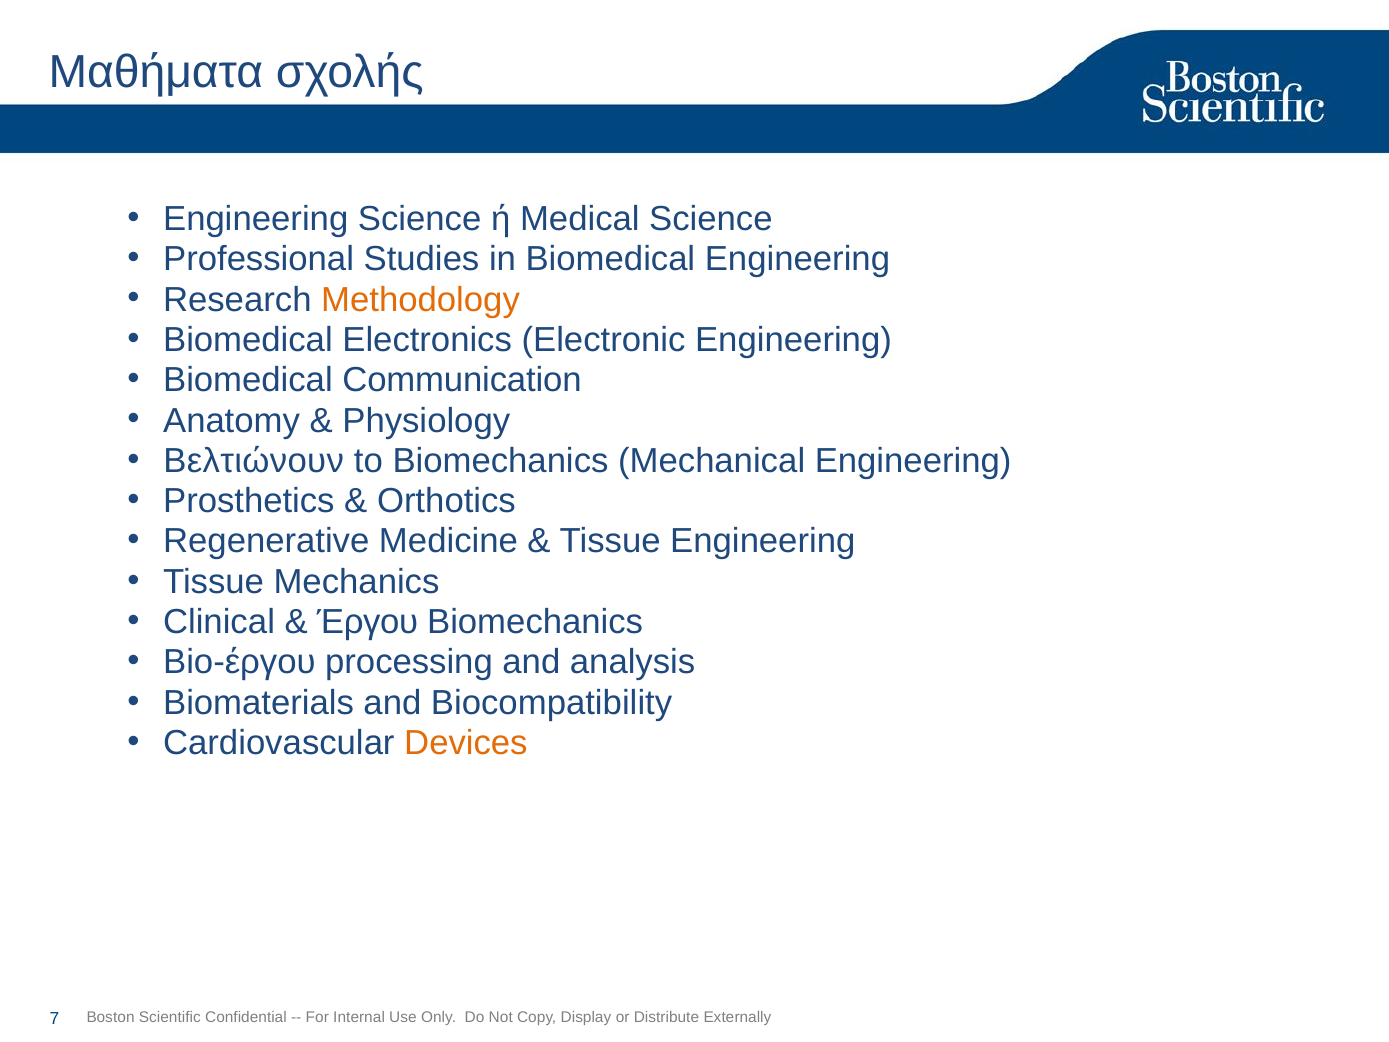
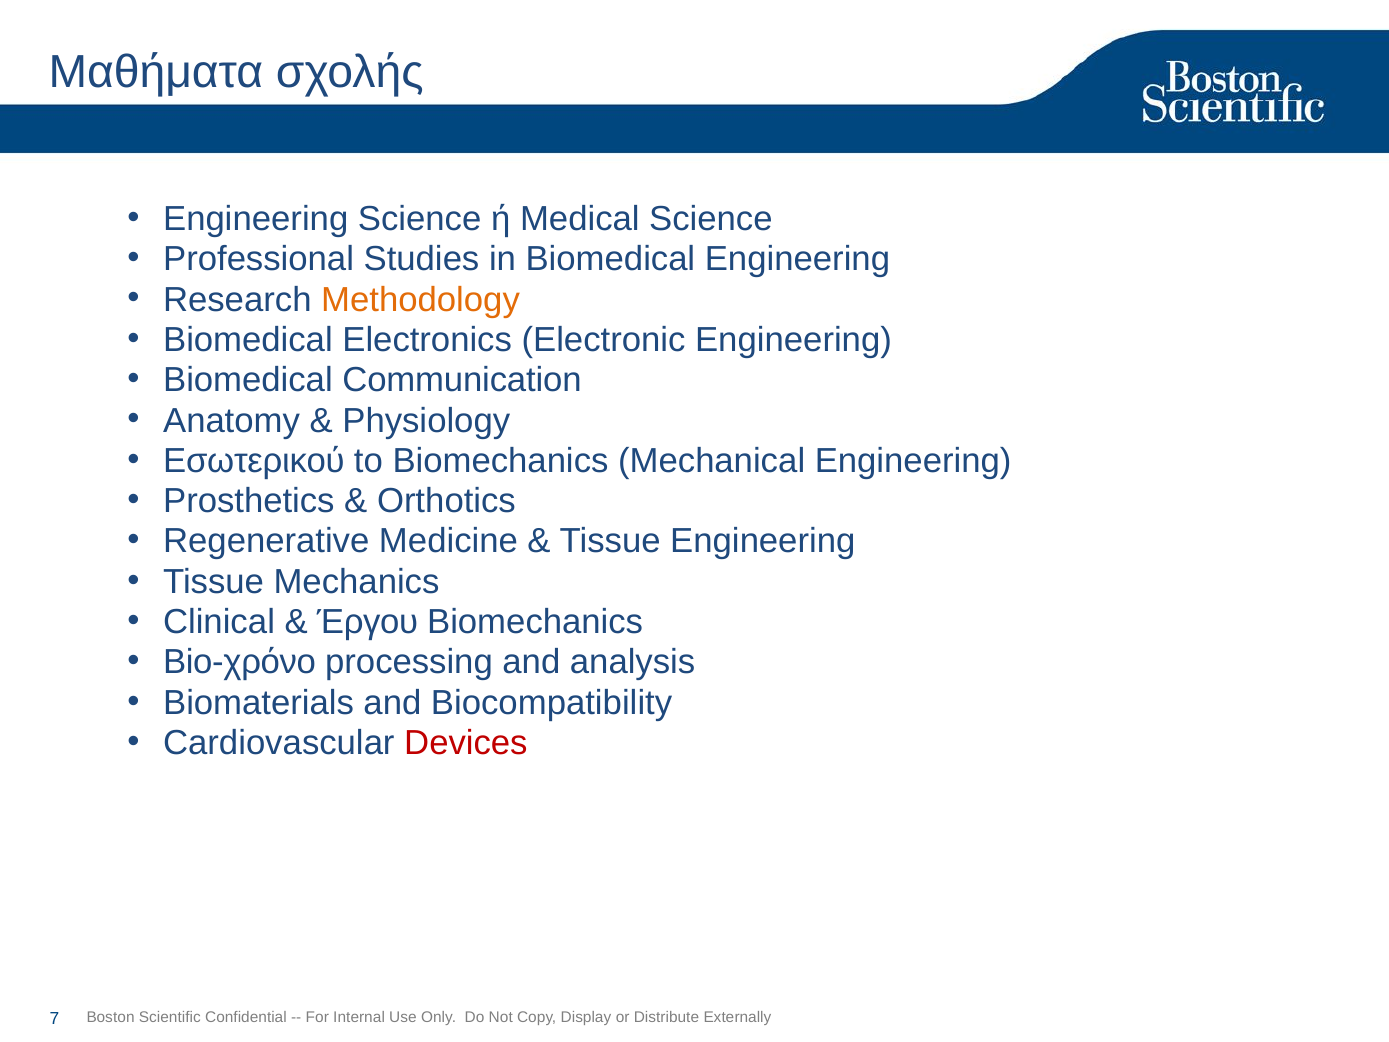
Βελτιώνουν: Βελτιώνουν -> Εσωτερικού
Bio-έργου: Bio-έργου -> Bio-χρόνο
Devices colour: orange -> red
